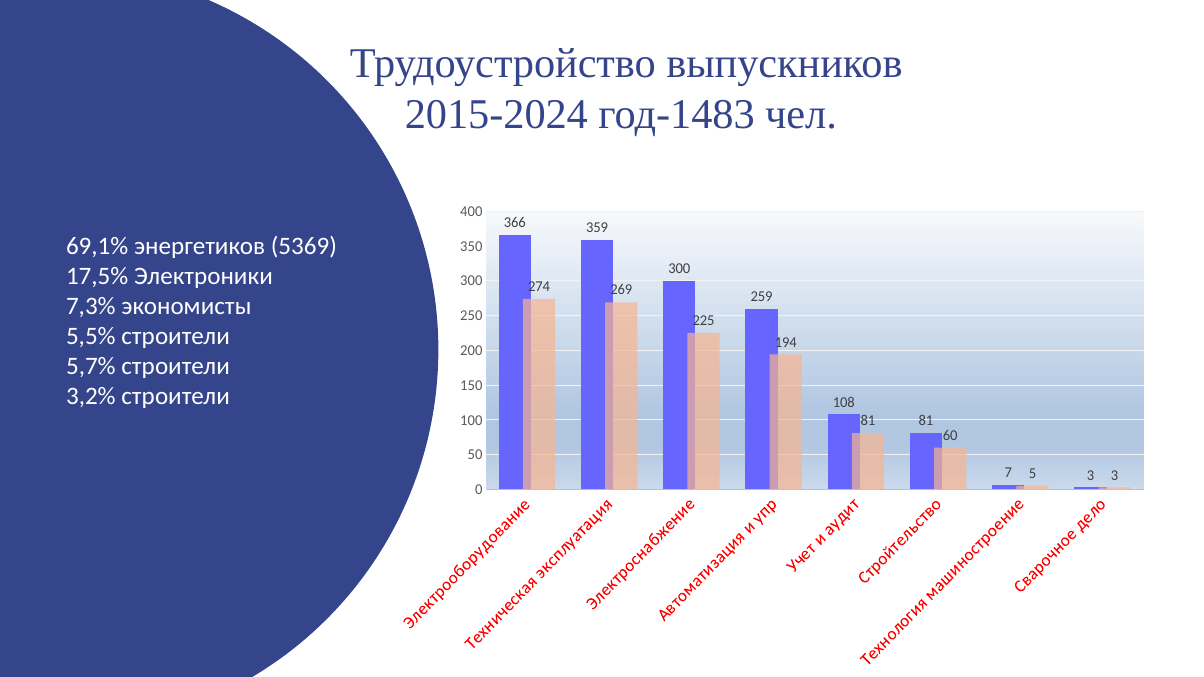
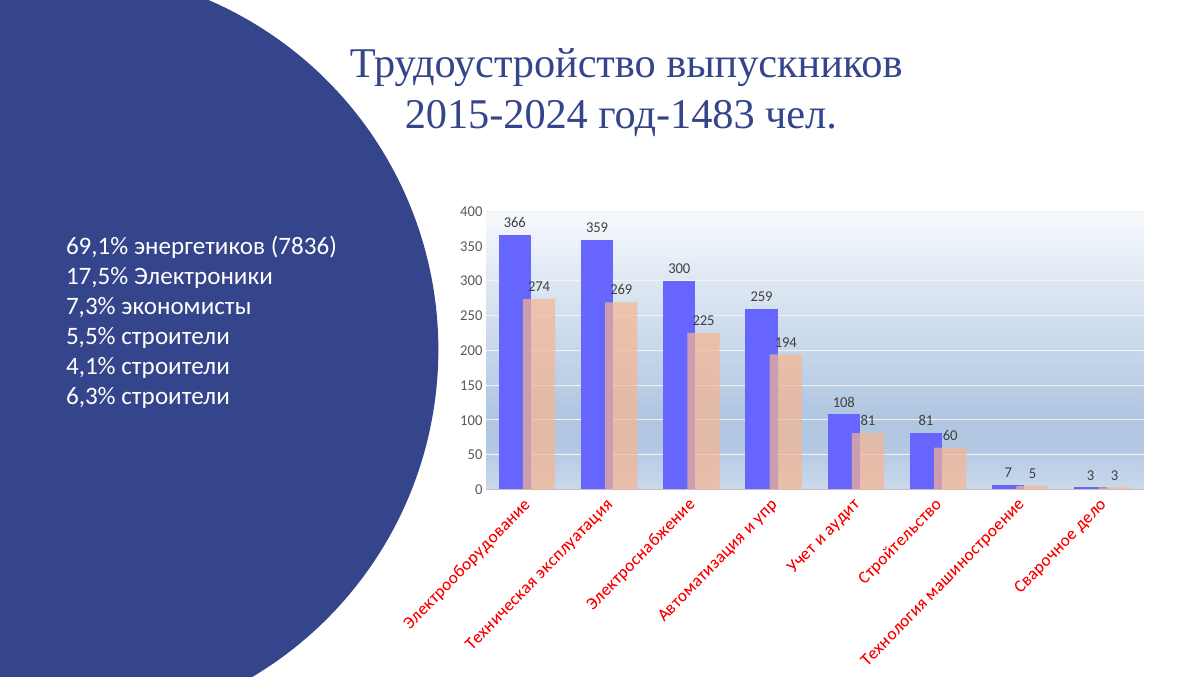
5369: 5369 -> 7836
5,7%: 5,7% -> 4,1%
3,2%: 3,2% -> 6,3%
